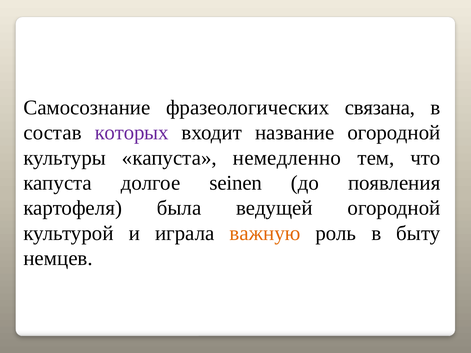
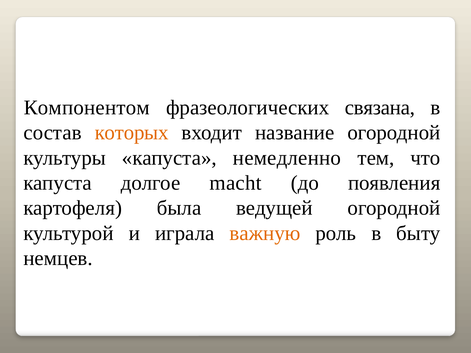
Самосознание: Самосознание -> Компонентом
которых colour: purple -> orange
seinen: seinen -> macht
